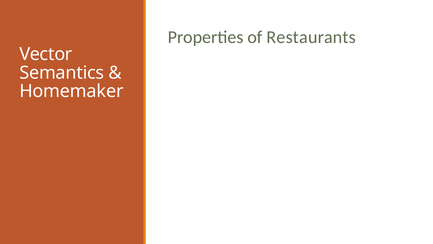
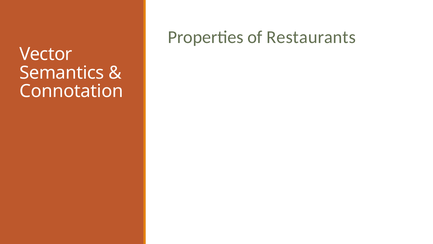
Homemaker: Homemaker -> Connotation
